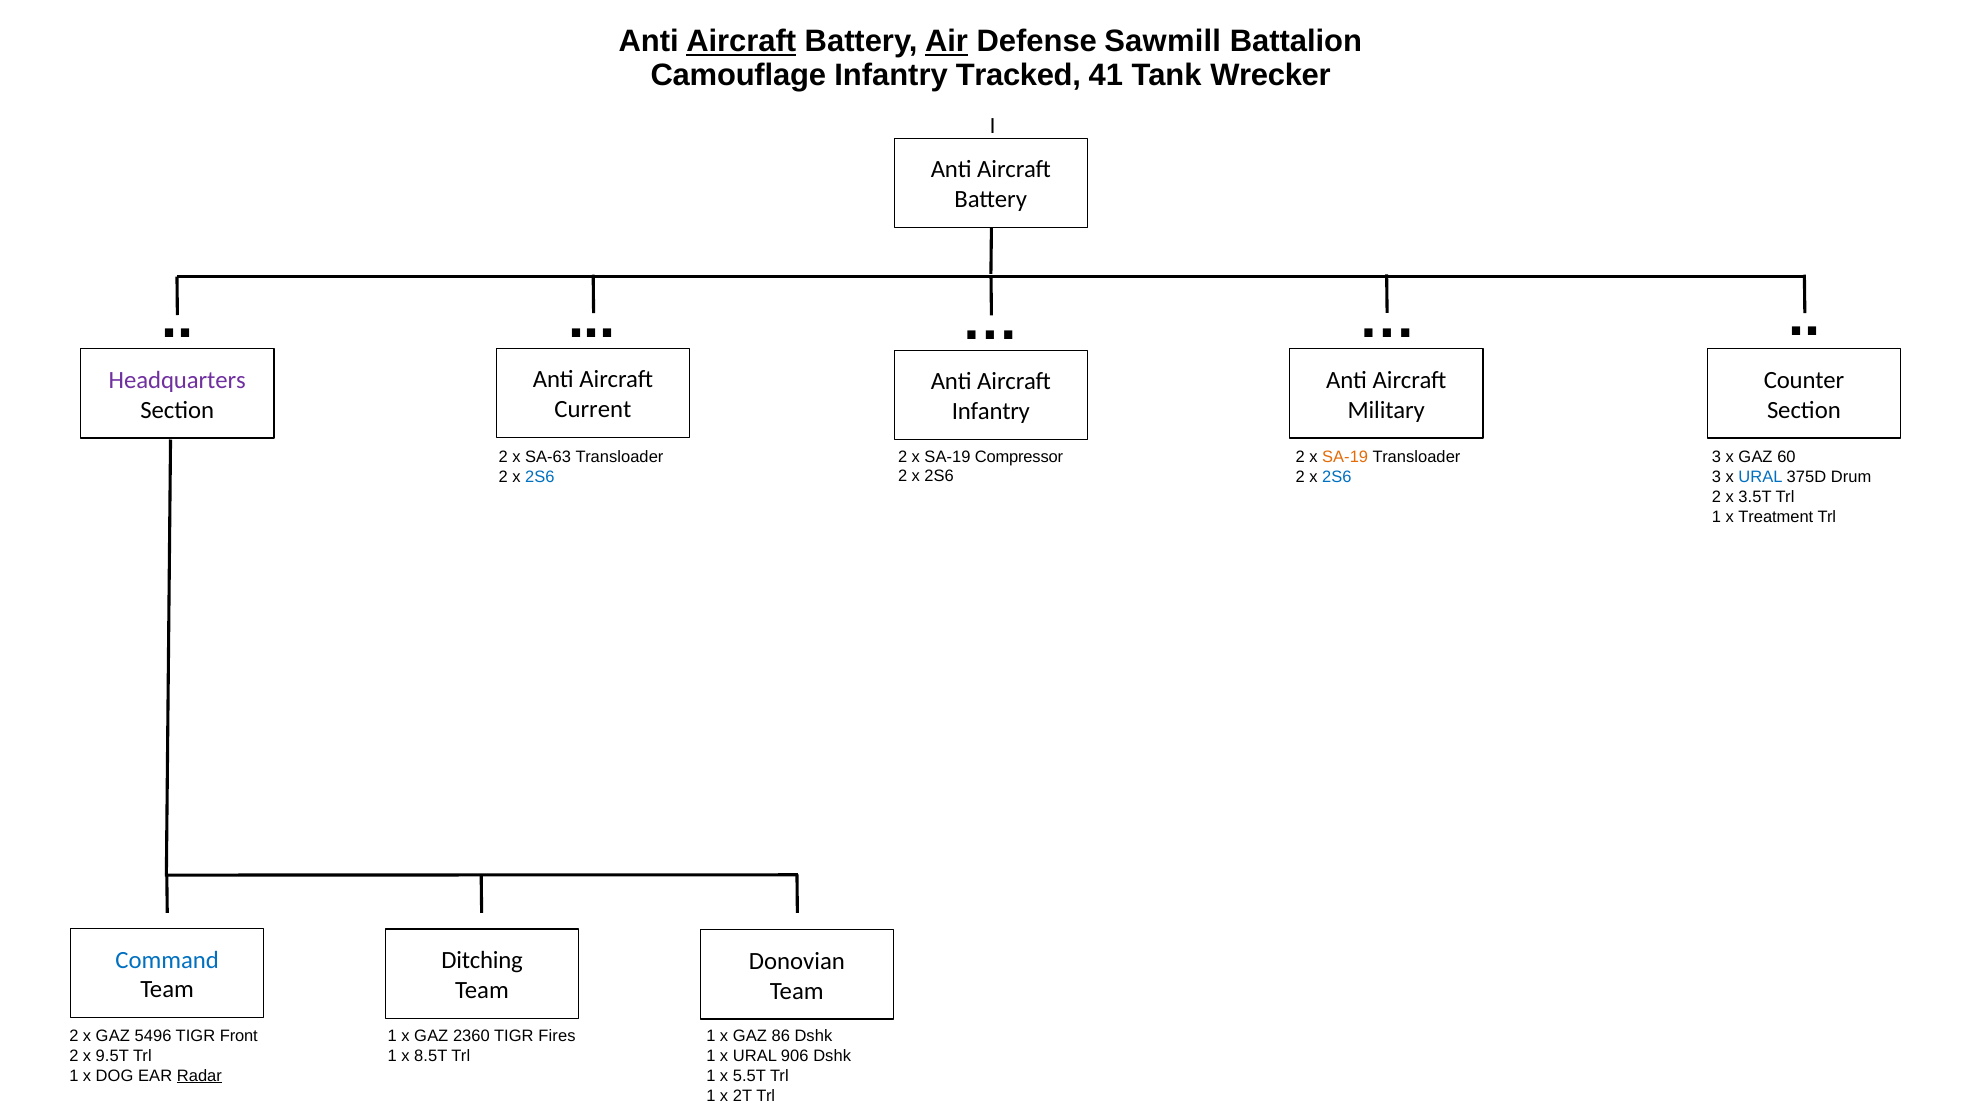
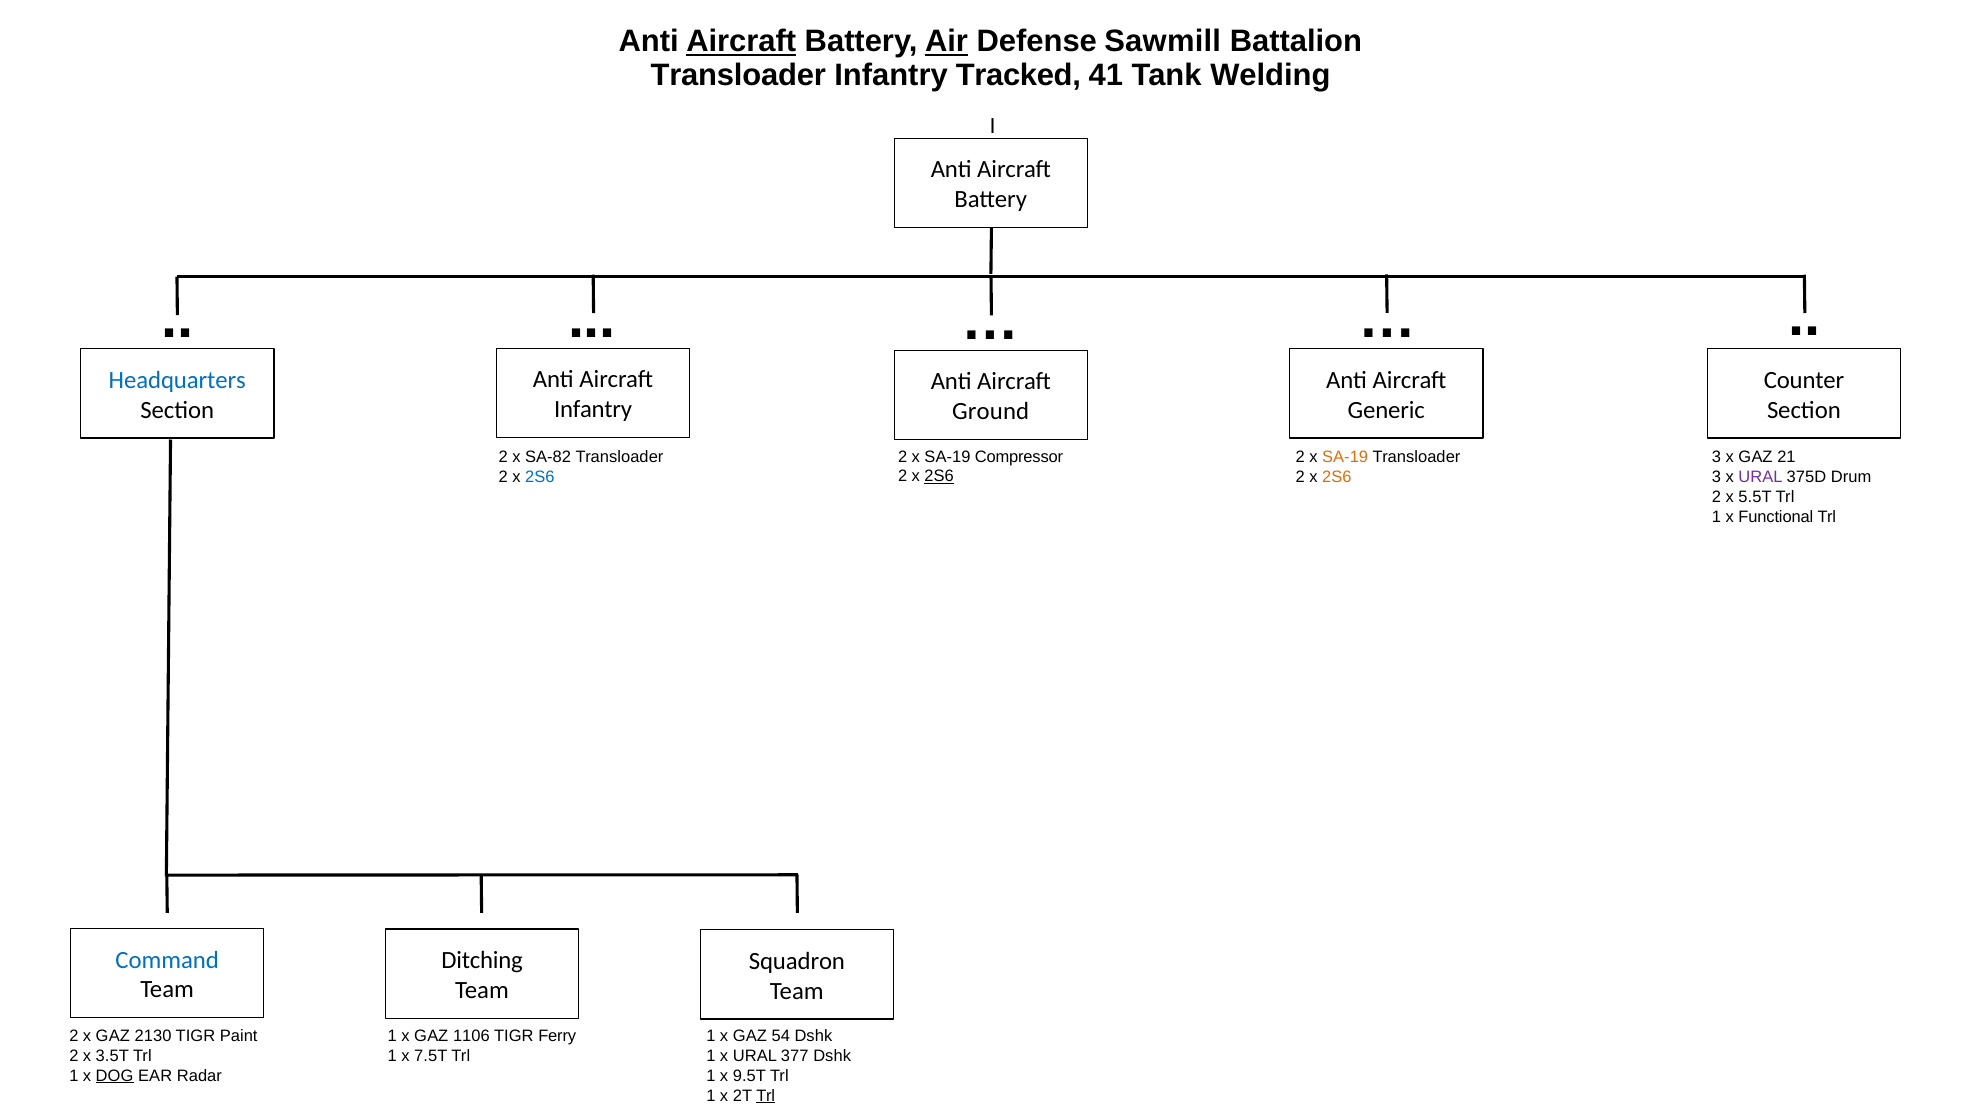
Camouflage at (738, 75): Camouflage -> Transloader
Wrecker: Wrecker -> Welding
Headquarters colour: purple -> blue
Current at (593, 409): Current -> Infantry
Military: Military -> Generic
Infantry at (991, 411): Infantry -> Ground
SA-63: SA-63 -> SA-82
60: 60 -> 21
2S6 at (939, 476) underline: none -> present
2S6 at (1337, 477) colour: blue -> orange
URAL at (1761, 477) colour: blue -> purple
3.5T: 3.5T -> 5.5T
Treatment: Treatment -> Functional
Donovian: Donovian -> Squadron
5496: 5496 -> 2130
Front: Front -> Paint
2360: 2360 -> 1106
Fires: Fires -> Ferry
86: 86 -> 54
9.5T: 9.5T -> 3.5T
8.5T: 8.5T -> 7.5T
906: 906 -> 377
DOG underline: none -> present
Radar underline: present -> none
5.5T: 5.5T -> 9.5T
Trl at (766, 1095) underline: none -> present
